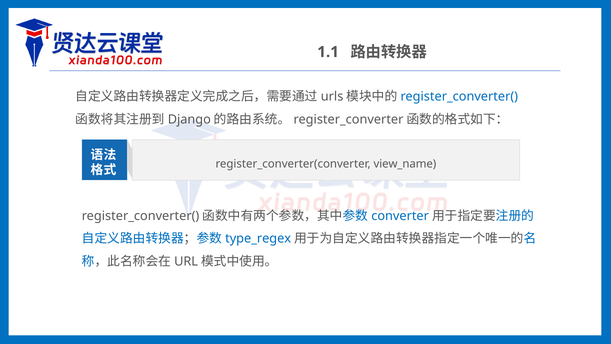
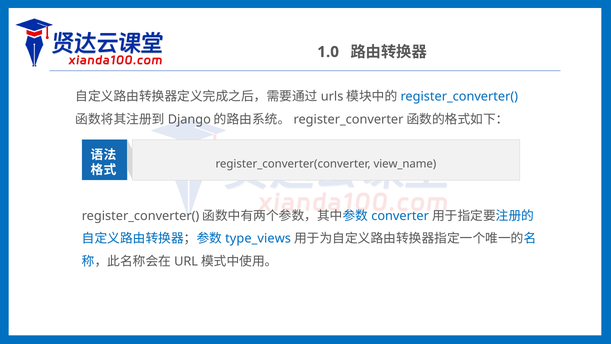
1.1: 1.1 -> 1.0
type_regex: type_regex -> type_views
